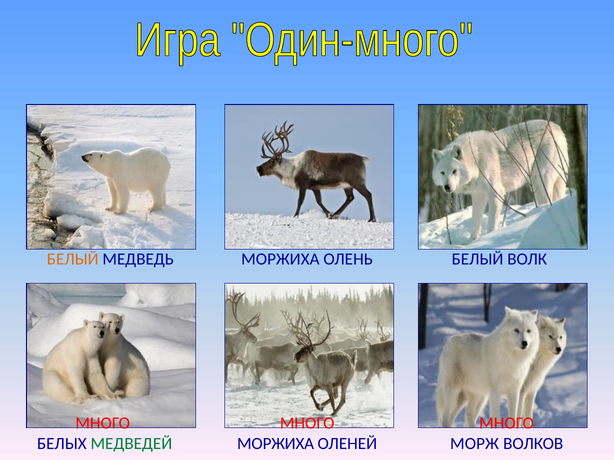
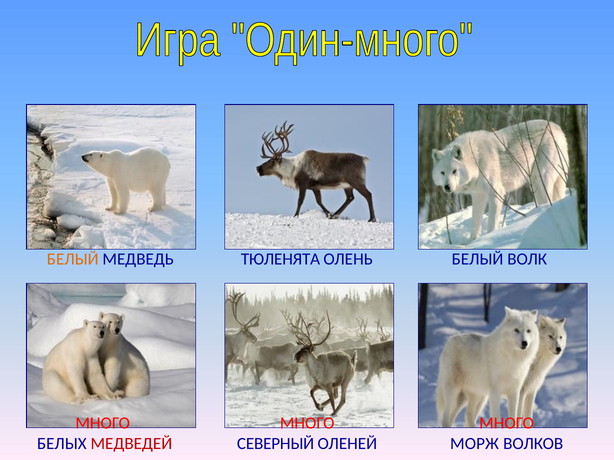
МОРЖИХА at (280, 259): МОРЖИХА -> ТЮЛЕНЯТА
МЕДВЕДЕЙ colour: green -> red
МОРЖИХА at (276, 444): МОРЖИХА -> СЕВЕРНЫЙ
